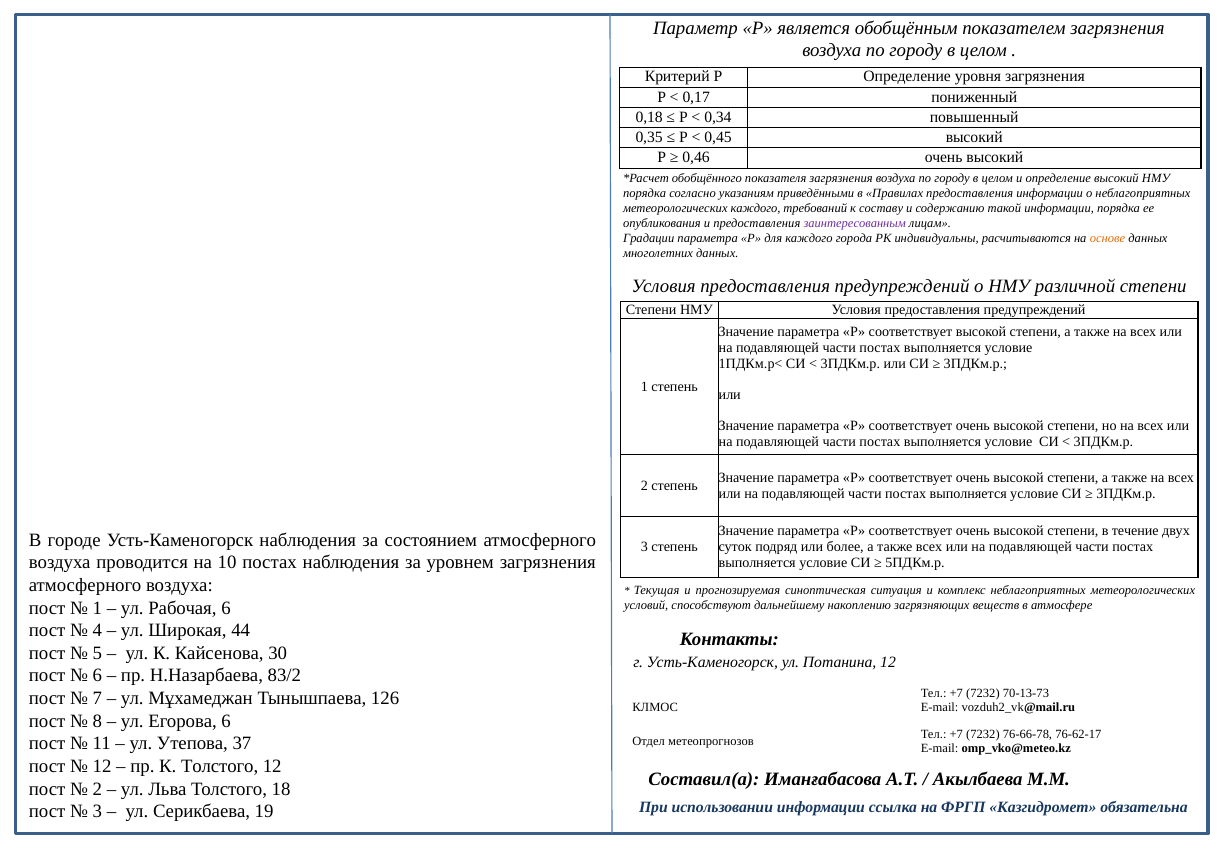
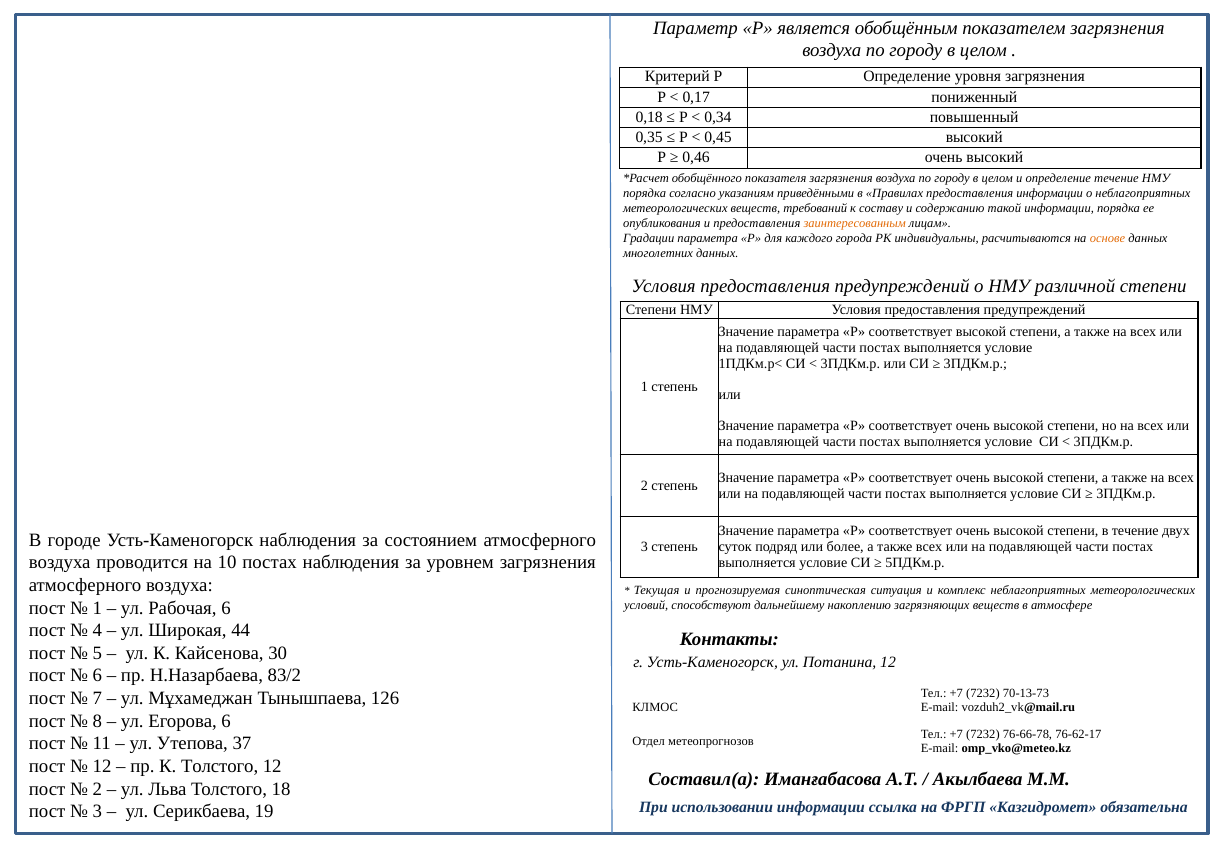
определение высокий: высокий -> течение
метеорологических каждого: каждого -> веществ
заинтересованным colour: purple -> orange
